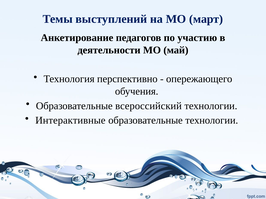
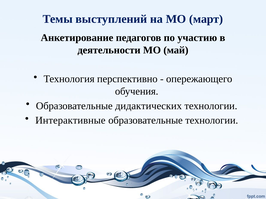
всероссийский: всероссийский -> дидактических
